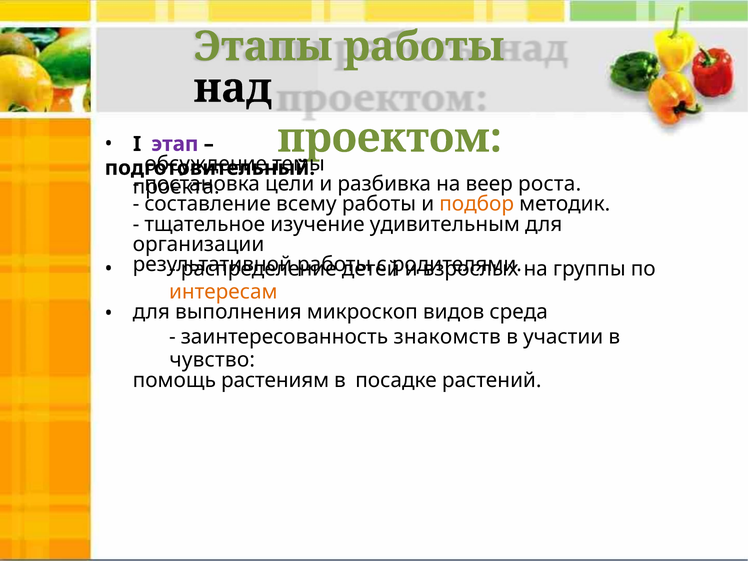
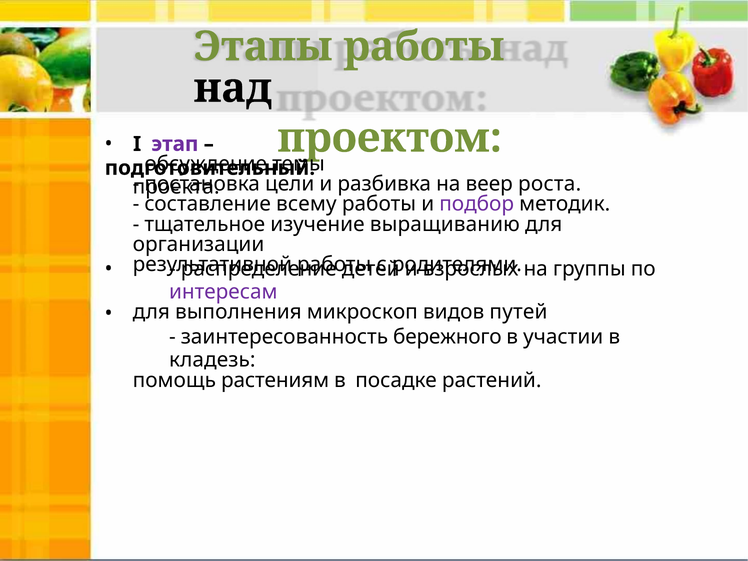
подбор colour: orange -> purple
удивительным: удивительным -> выращиванию
интересам colour: orange -> purple
среда: среда -> путей
знакомств: знакомств -> бережного
чувство: чувство -> кладезь
